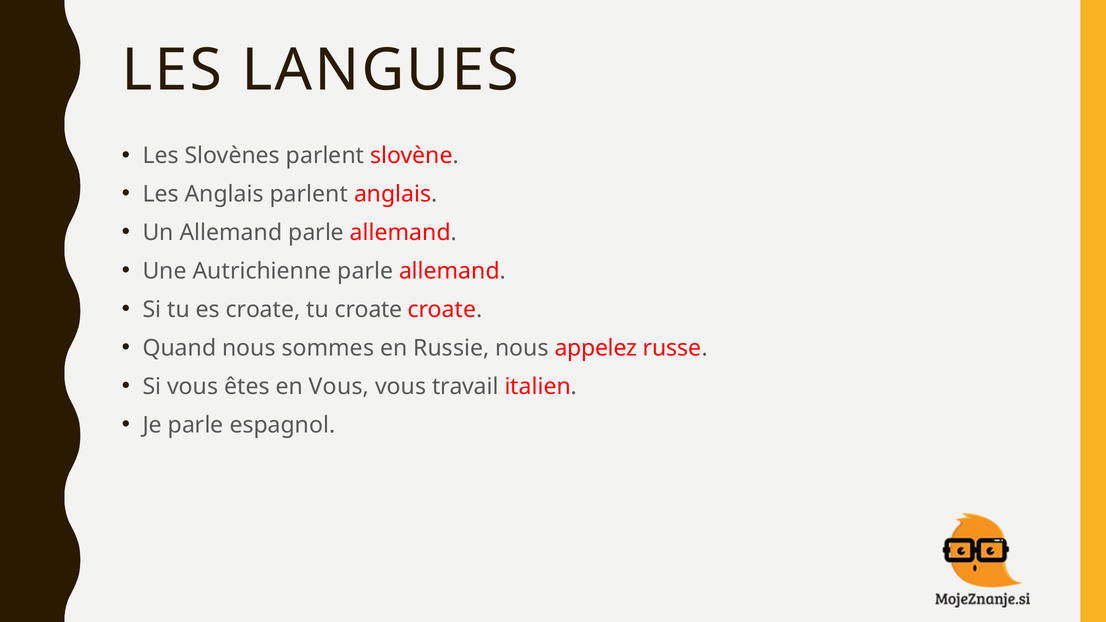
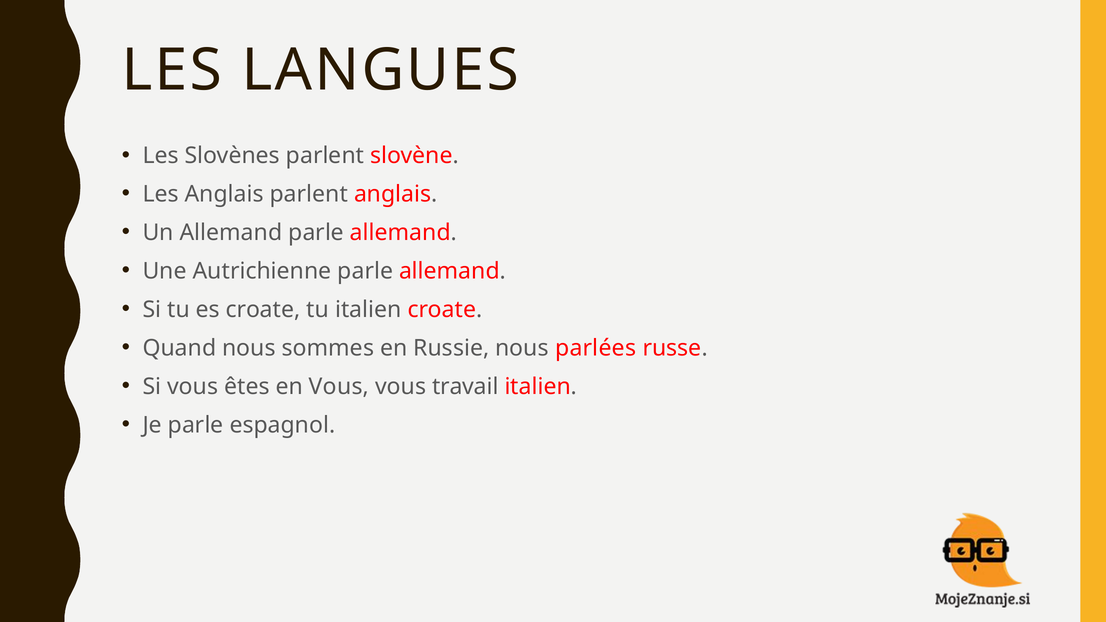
tu croate: croate -> italien
appelez: appelez -> parlées
